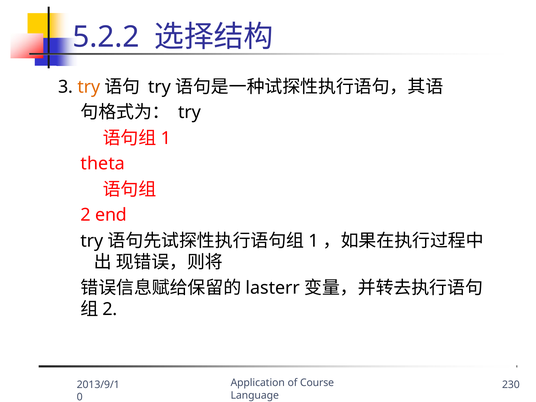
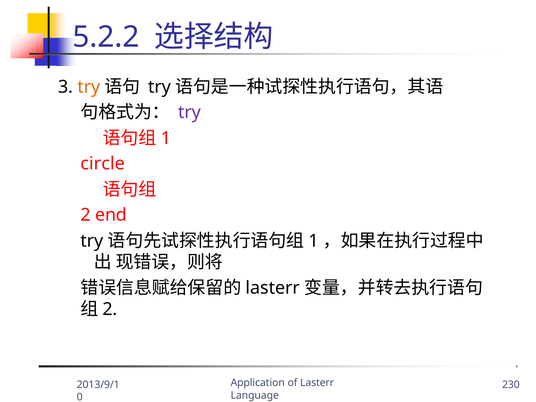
try at (189, 112) colour: black -> purple
theta: theta -> circle
of Course: Course -> Lasterr
